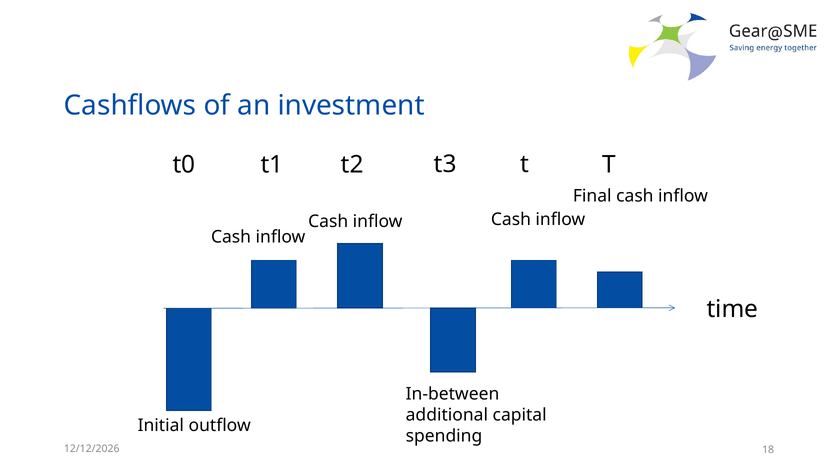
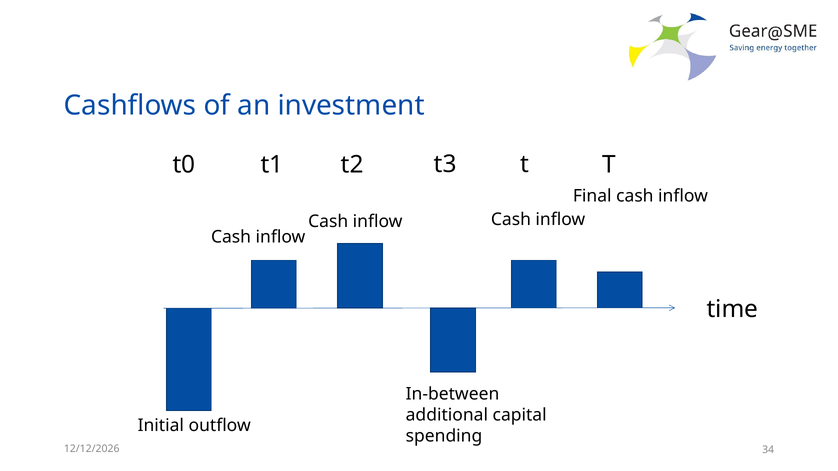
18: 18 -> 34
